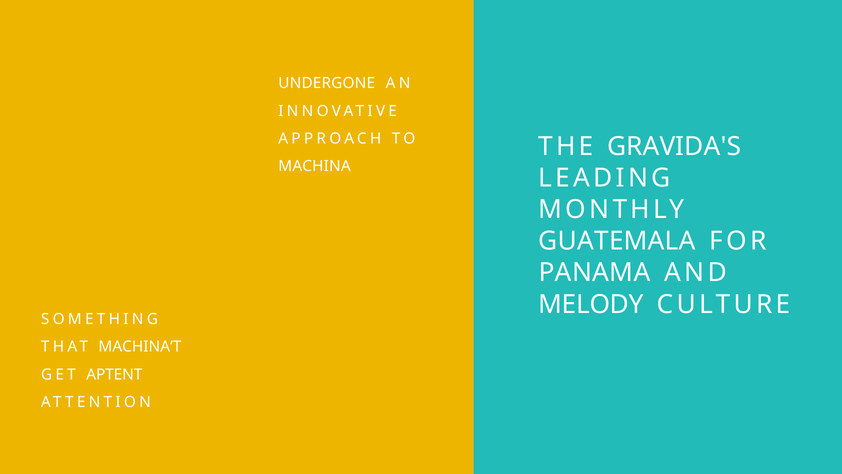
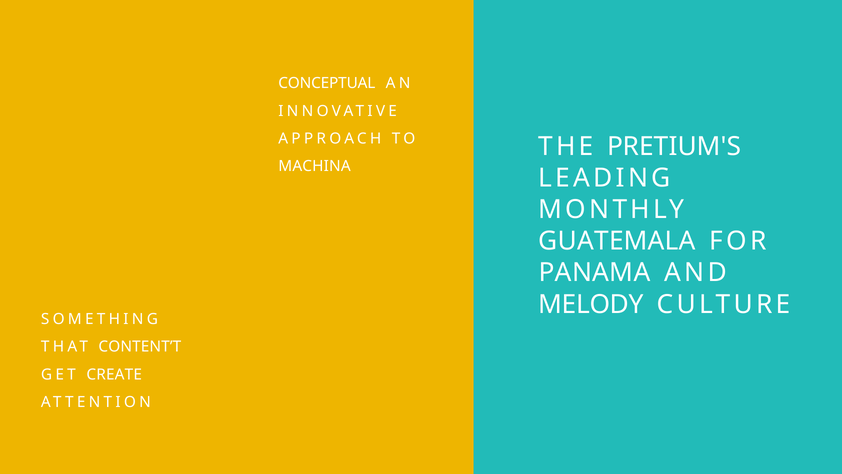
UNDERGONE: UNDERGONE -> CONCEPTUAL
GRAVIDA'S: GRAVIDA'S -> PRETIUM'S
MACHINA’T: MACHINA’T -> CONTENT’T
APTENT: APTENT -> CREATE
